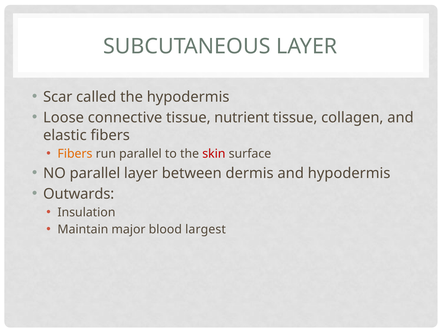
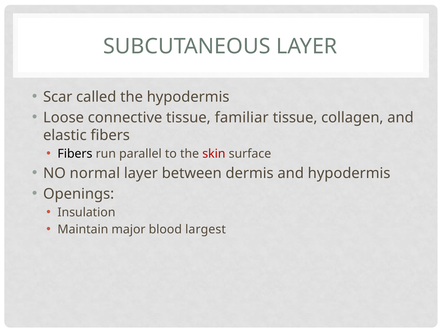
nutrient: nutrient -> familiar
Fibers at (75, 154) colour: orange -> black
NO parallel: parallel -> normal
Outwards: Outwards -> Openings
